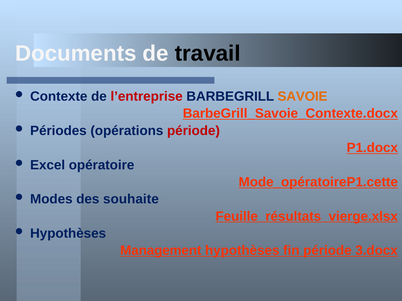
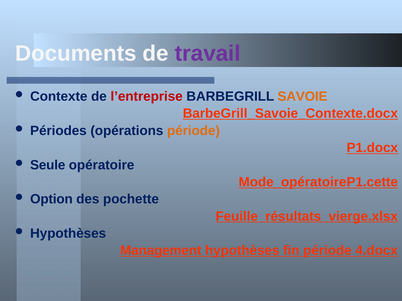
travail colour: black -> purple
période at (193, 131) colour: red -> orange
Excel: Excel -> Seule
Modes: Modes -> Option
souhaite: souhaite -> pochette
3.docx: 3.docx -> 4.docx
